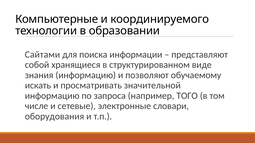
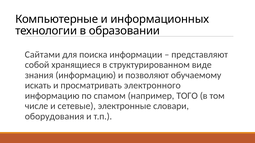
координируемого: координируемого -> информационных
значительной: значительной -> электронного
запроса: запроса -> спамом
